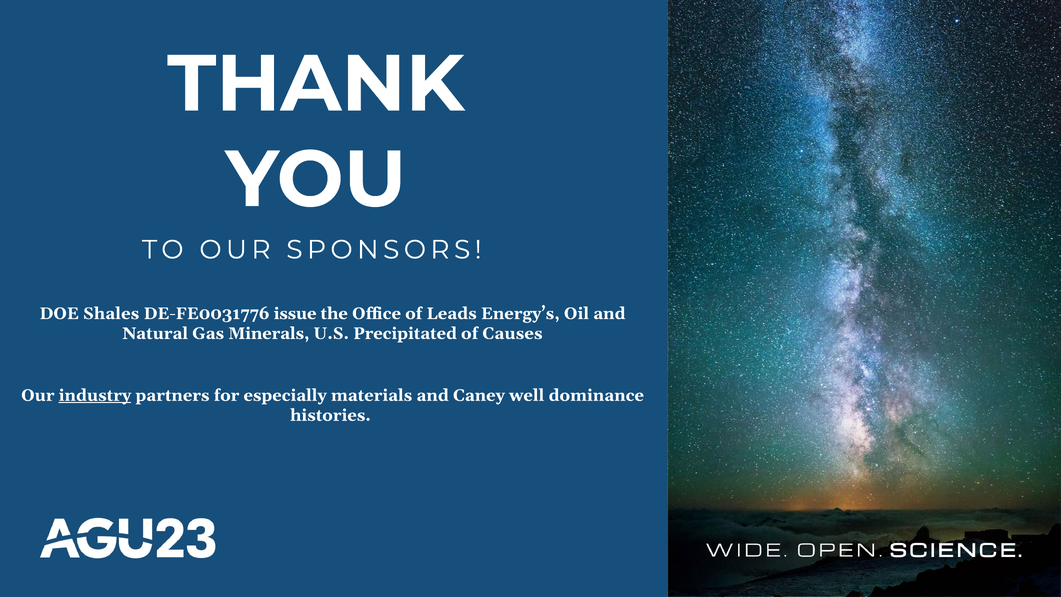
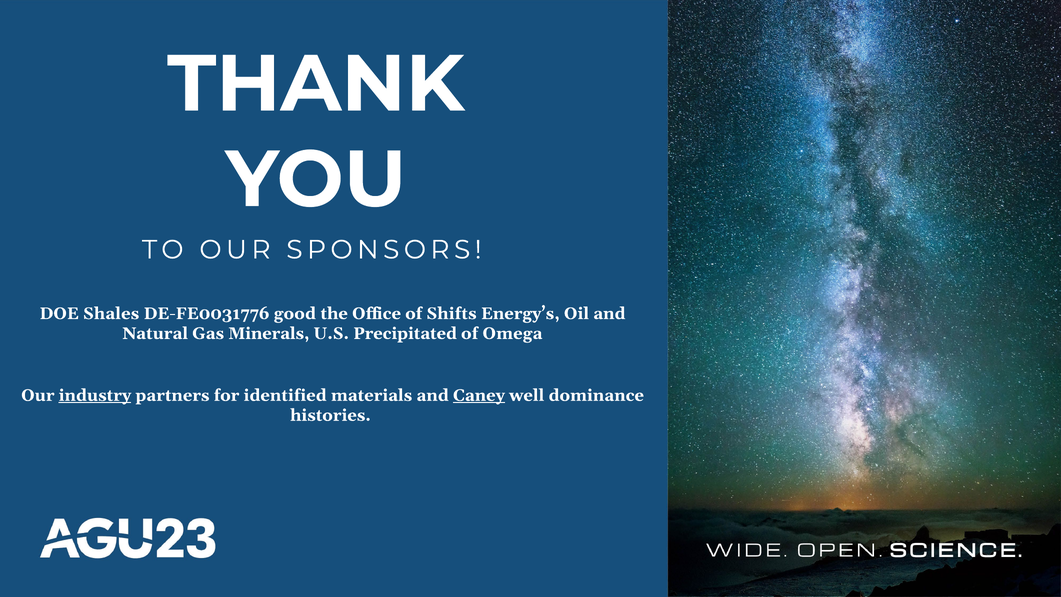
issue: issue -> good
Leads: Leads -> Shifts
Causes: Causes -> Omega
especially: especially -> identified
Caney underline: none -> present
